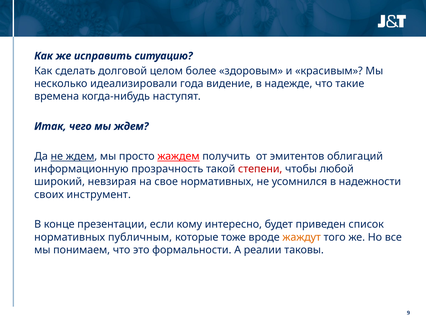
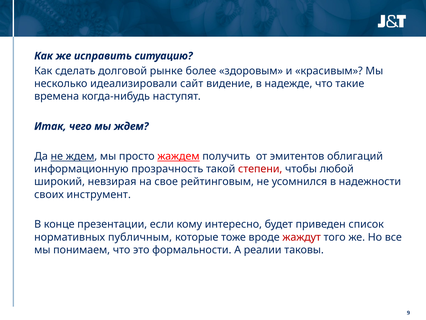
целом: целом -> рынке
года: года -> сайт
свое нормативных: нормативных -> рейтинговым
жаждут colour: orange -> red
